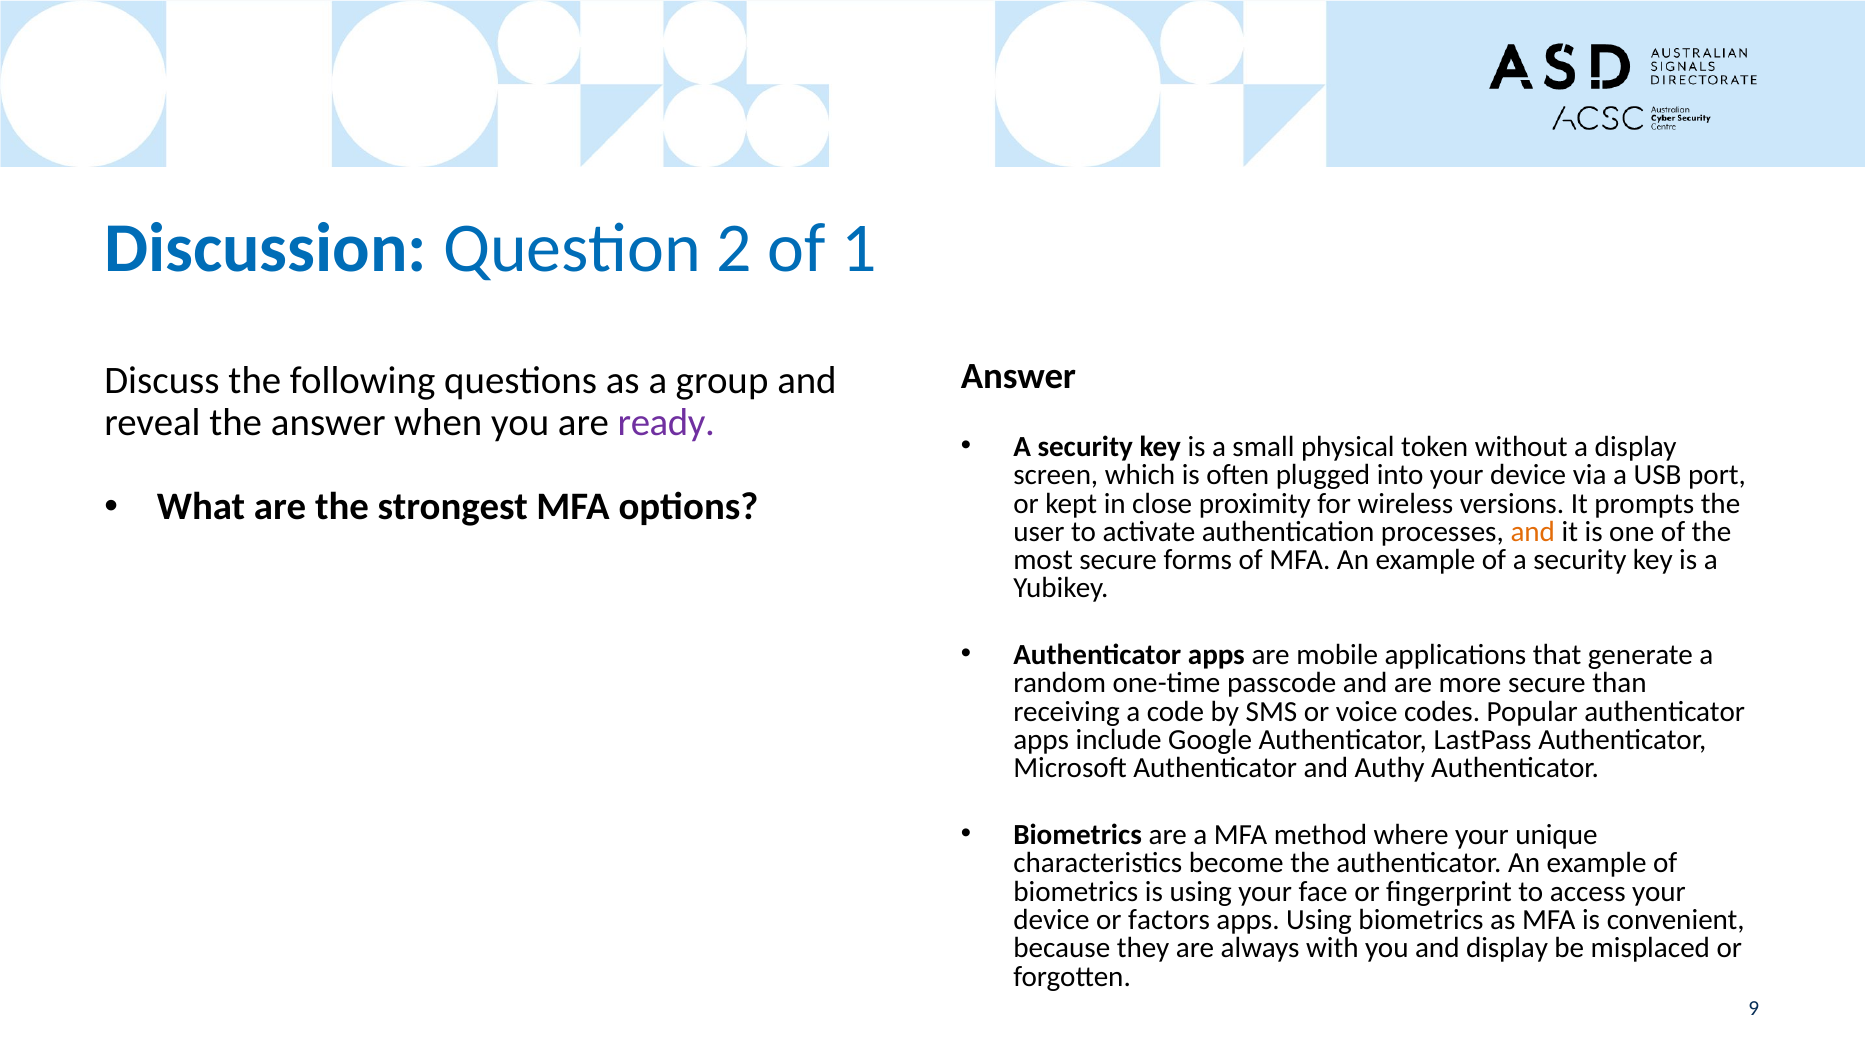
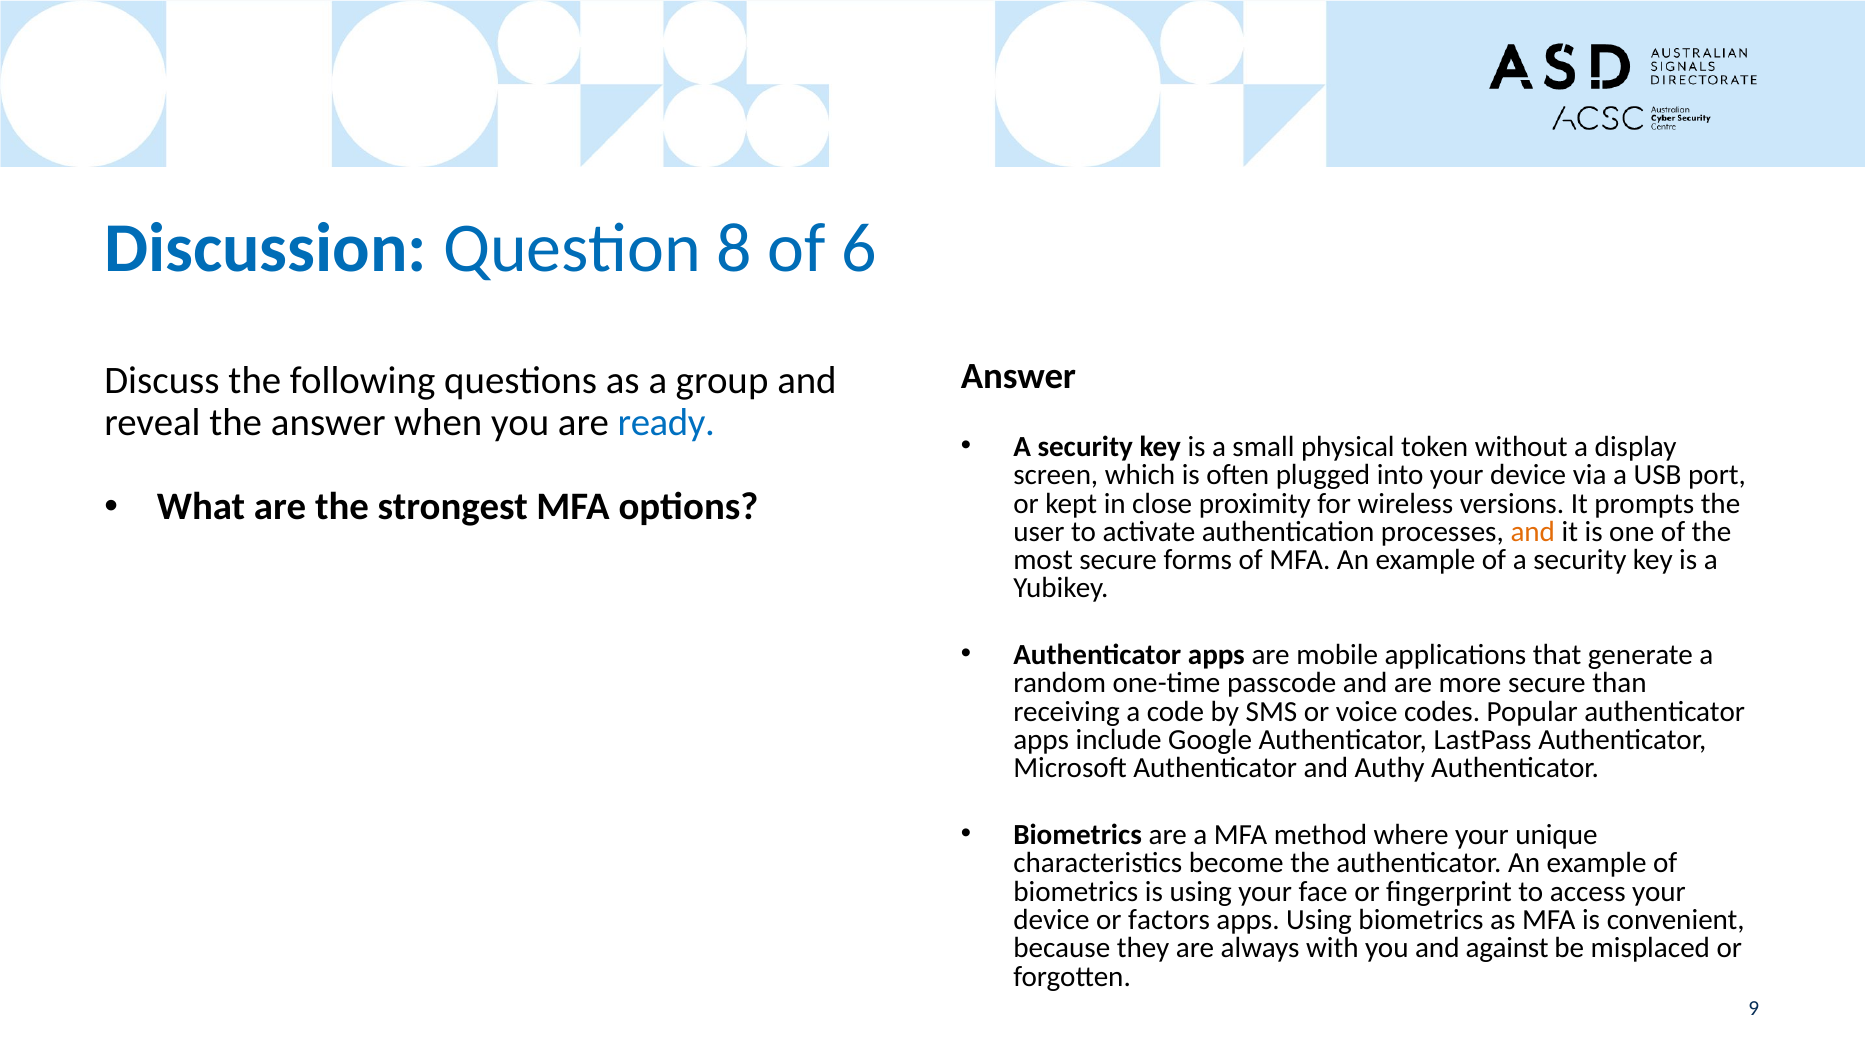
2: 2 -> 8
1: 1 -> 6
ready colour: purple -> blue
and display: display -> against
